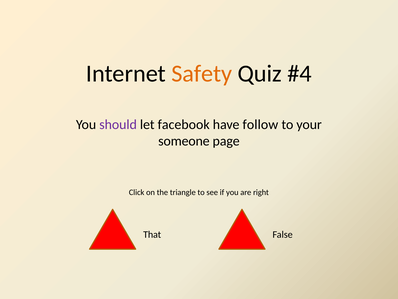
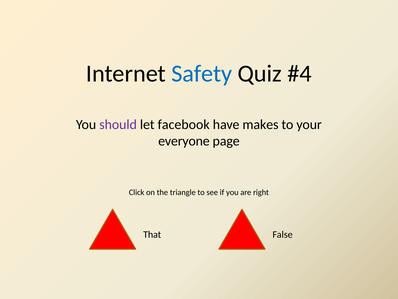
Safety colour: orange -> blue
follow: follow -> makes
someone: someone -> everyone
